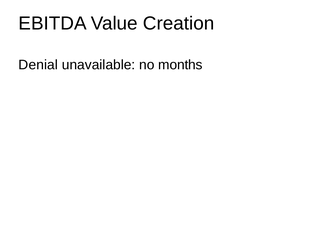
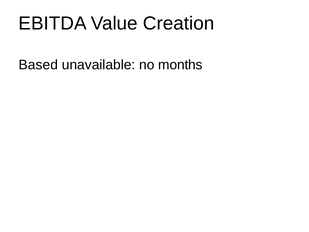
Denial: Denial -> Based
